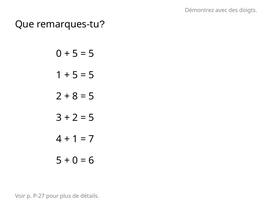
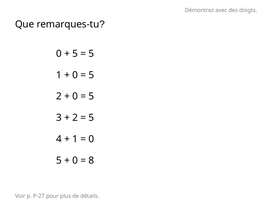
5 at (75, 75): 5 -> 0
8 at (75, 96): 8 -> 0
7 at (91, 139): 7 -> 0
6: 6 -> 8
